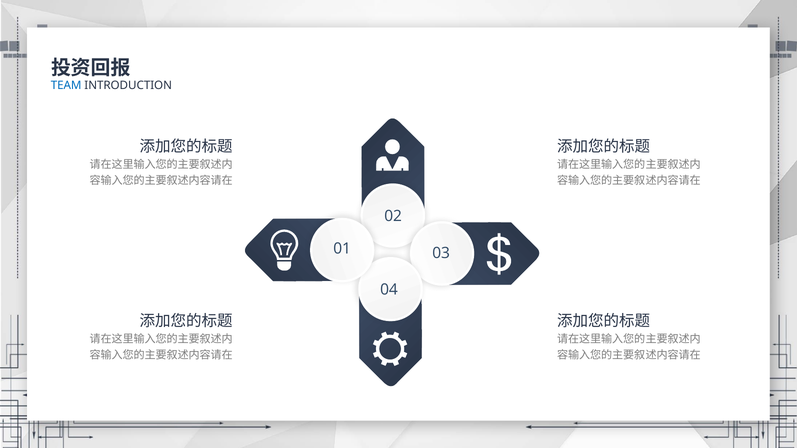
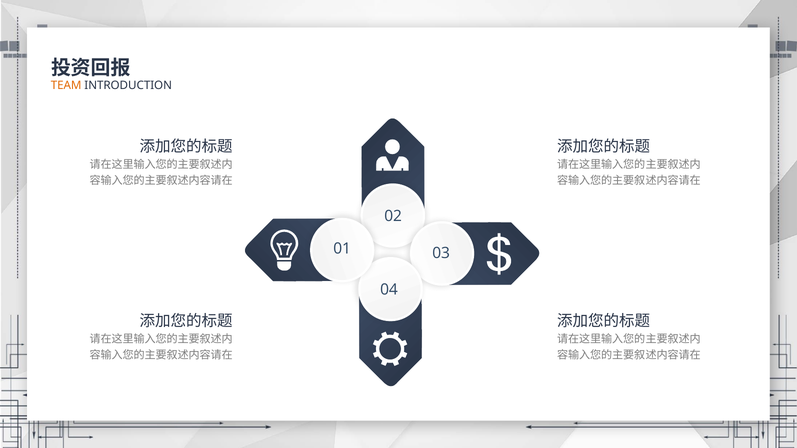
TEAM colour: blue -> orange
